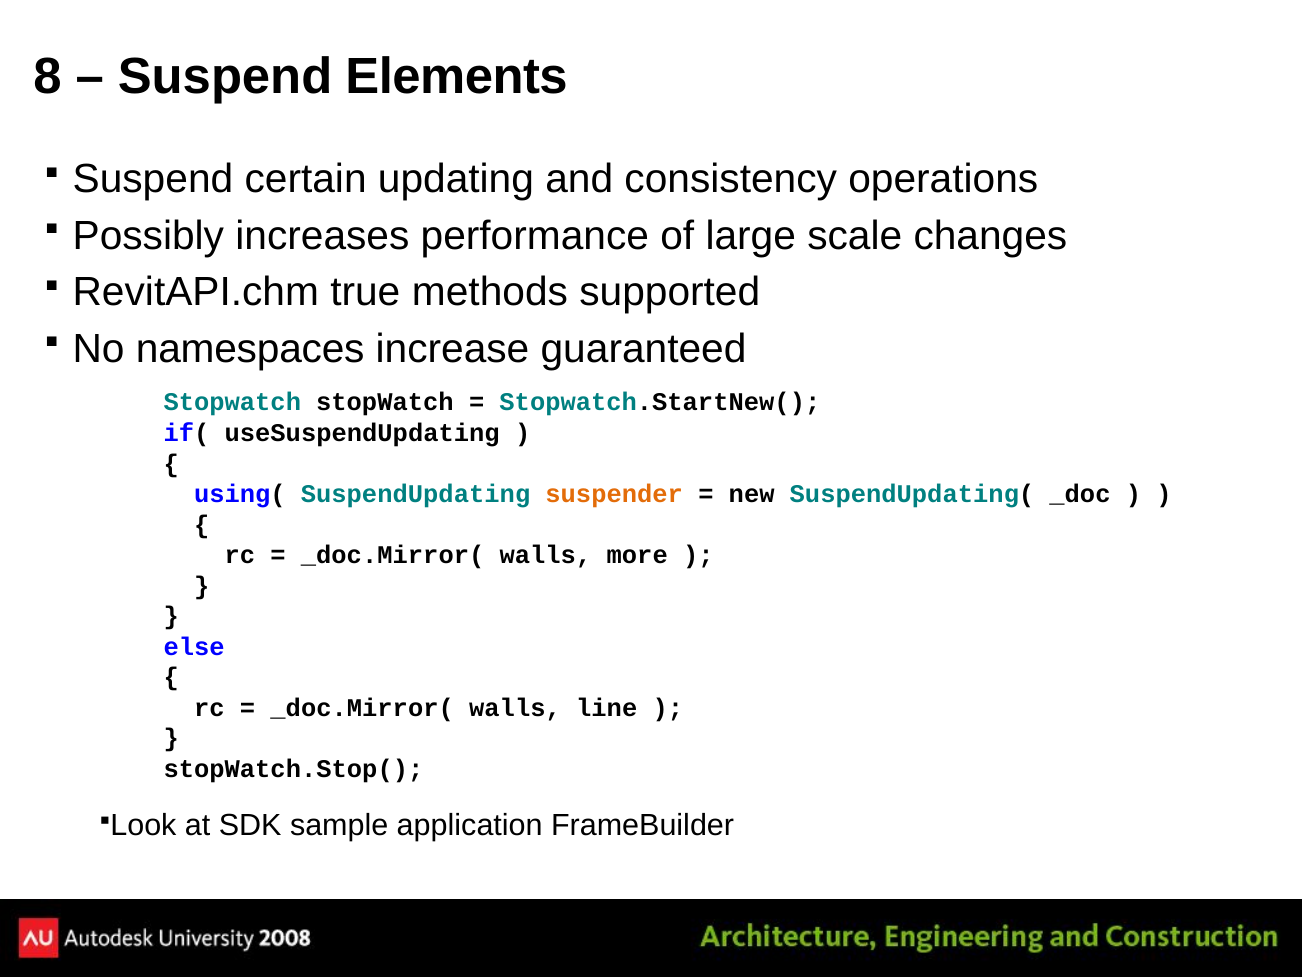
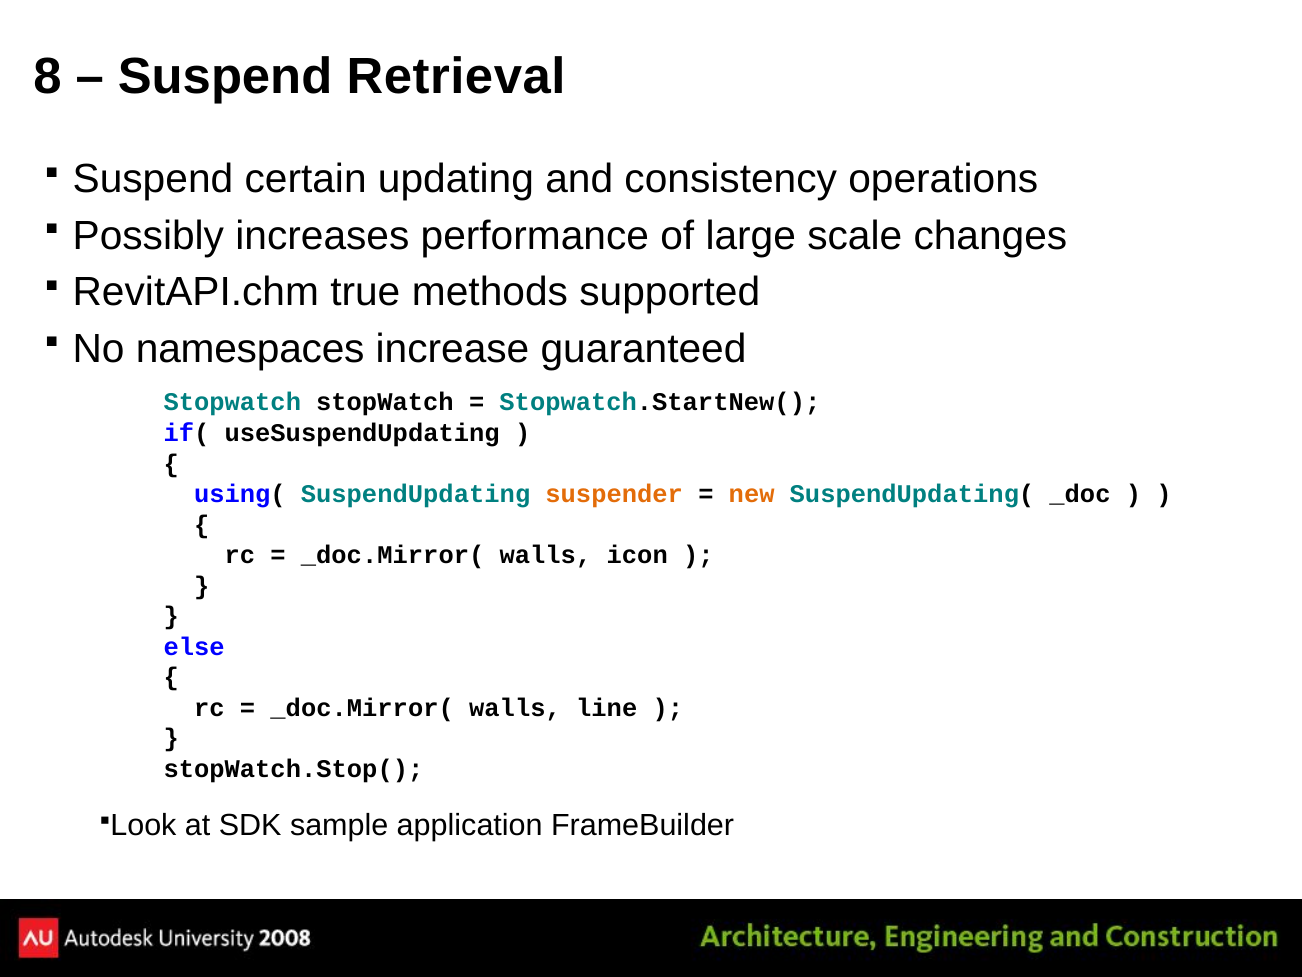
Elements: Elements -> Retrieval
new colour: black -> orange
more: more -> icon
